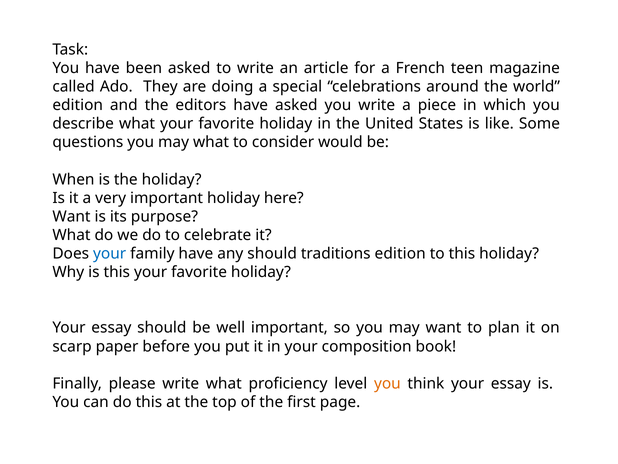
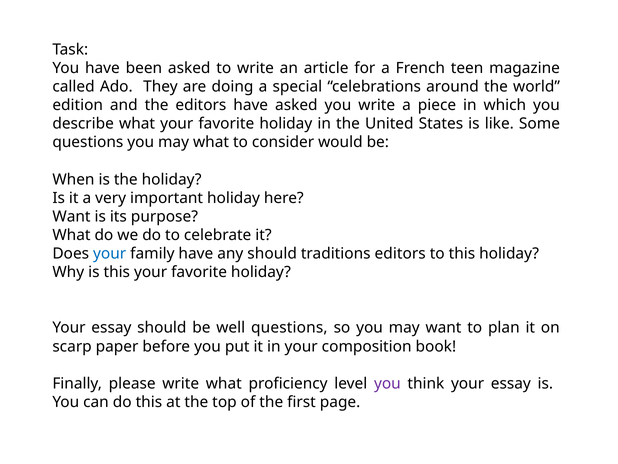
traditions edition: edition -> editors
well important: important -> questions
you at (387, 383) colour: orange -> purple
